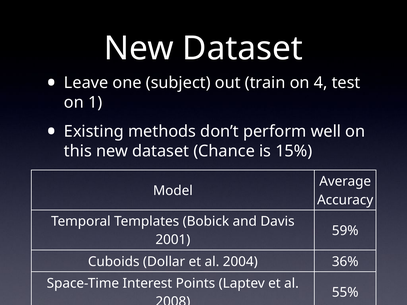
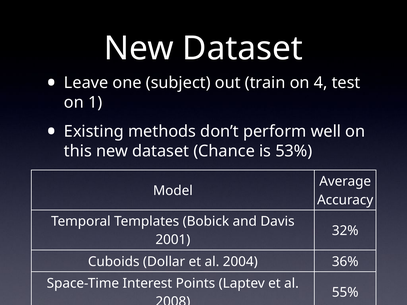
15%: 15% -> 53%
59%: 59% -> 32%
